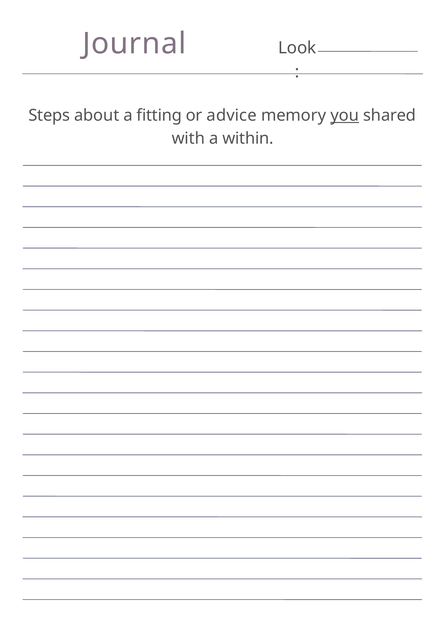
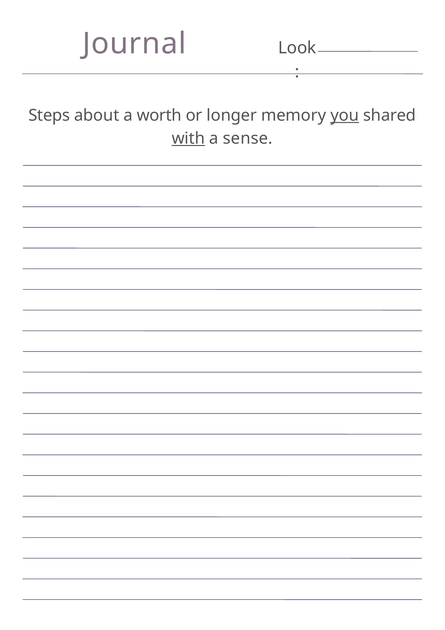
fitting: fitting -> worth
advice: advice -> longer
with underline: none -> present
within: within -> sense
